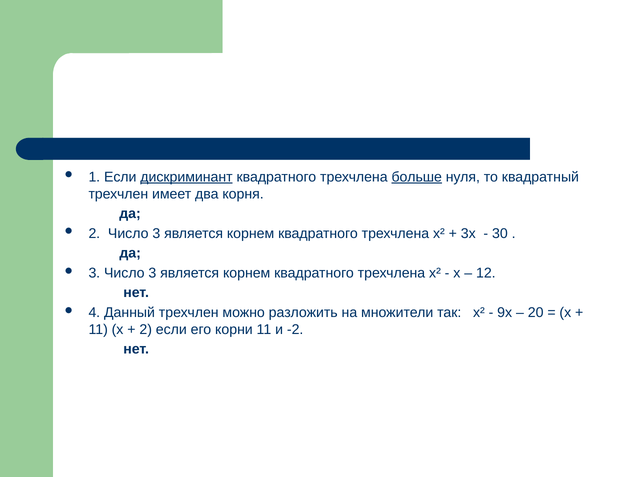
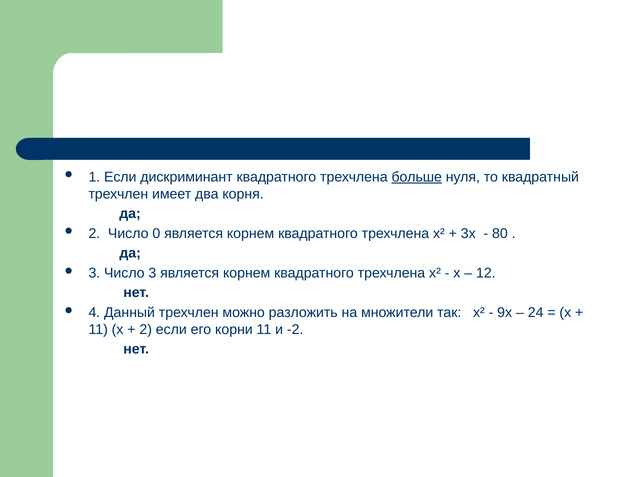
дискриминант underline: present -> none
2 Число 3: 3 -> 0
30: 30 -> 80
20: 20 -> 24
